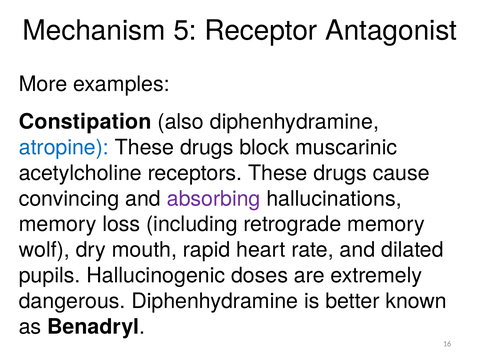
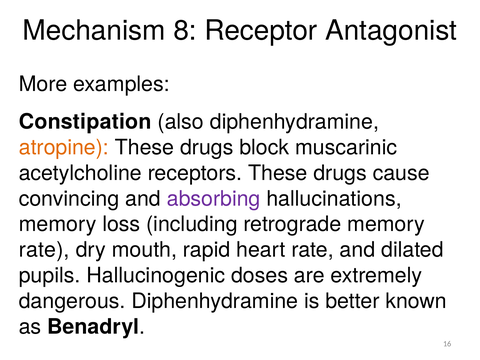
5: 5 -> 8
atropine colour: blue -> orange
wolf at (44, 250): wolf -> rate
